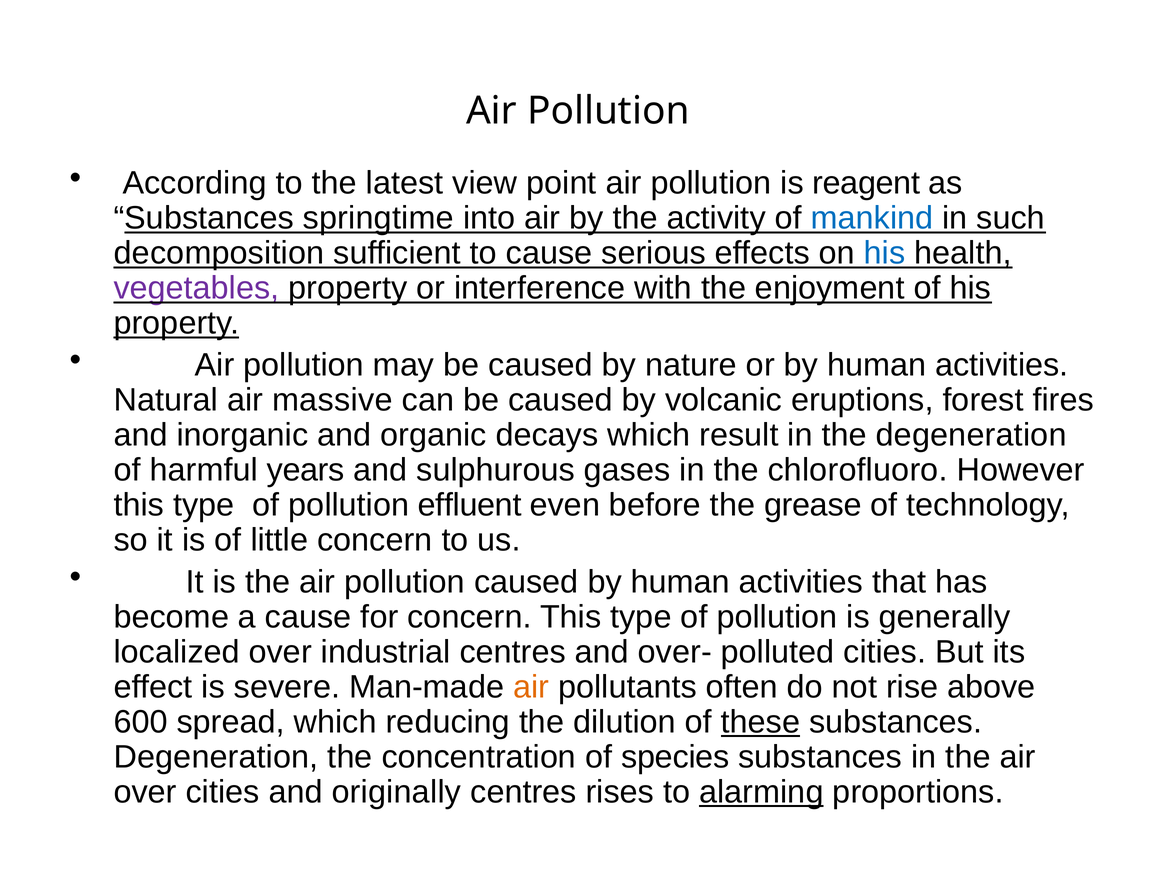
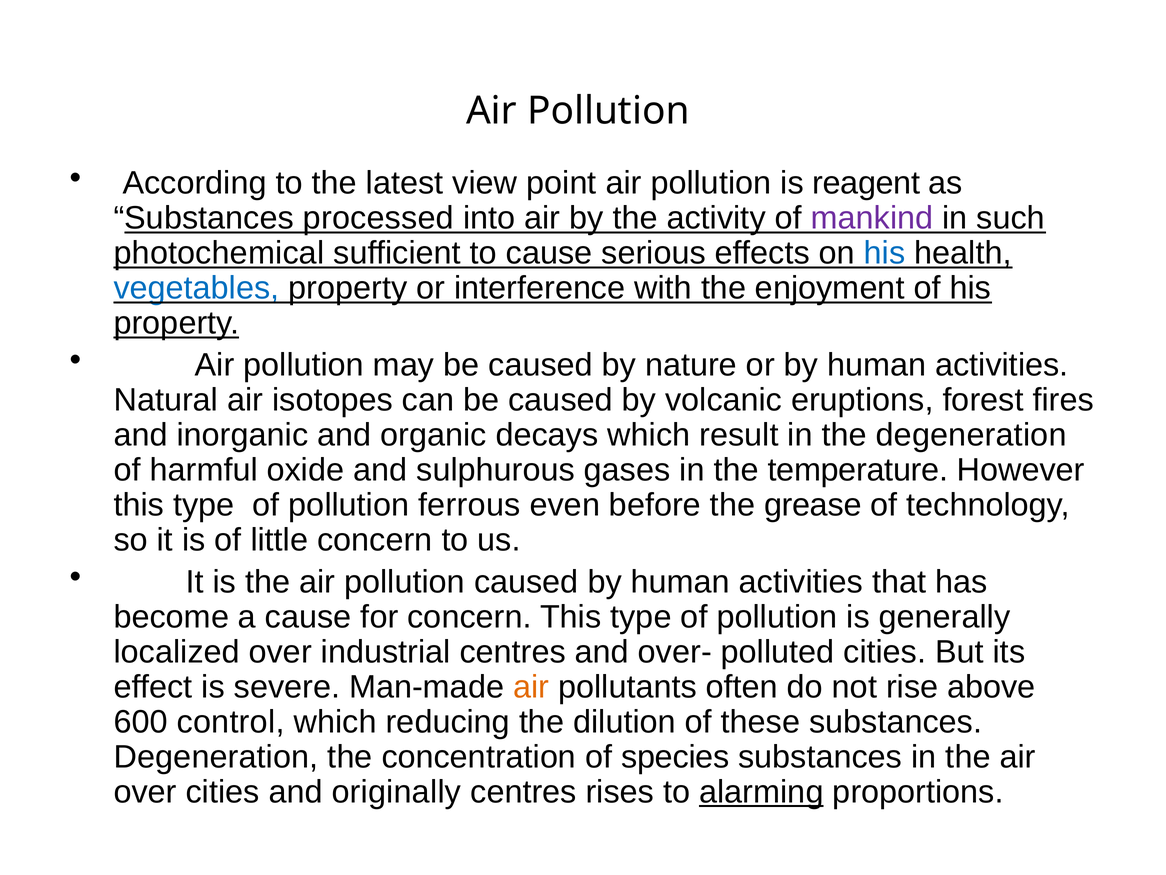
springtime: springtime -> processed
mankind colour: blue -> purple
decomposition: decomposition -> photochemical
vegetables colour: purple -> blue
massive: massive -> isotopes
years: years -> oxide
chlorofluoro: chlorofluoro -> temperature
effluent: effluent -> ferrous
spread: spread -> control
these underline: present -> none
